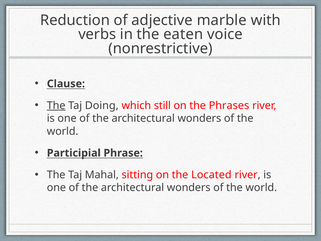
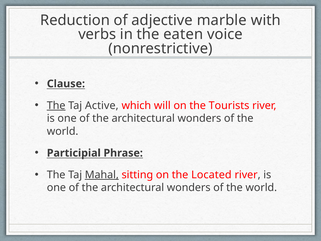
Doing: Doing -> Active
still: still -> will
Phrases: Phrases -> Tourists
Mahal underline: none -> present
